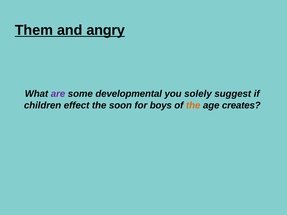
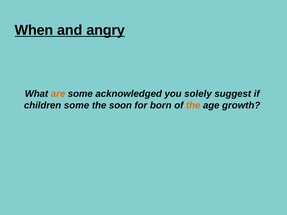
Them: Them -> When
are colour: purple -> orange
developmental: developmental -> acknowledged
children effect: effect -> some
boys: boys -> born
creates: creates -> growth
